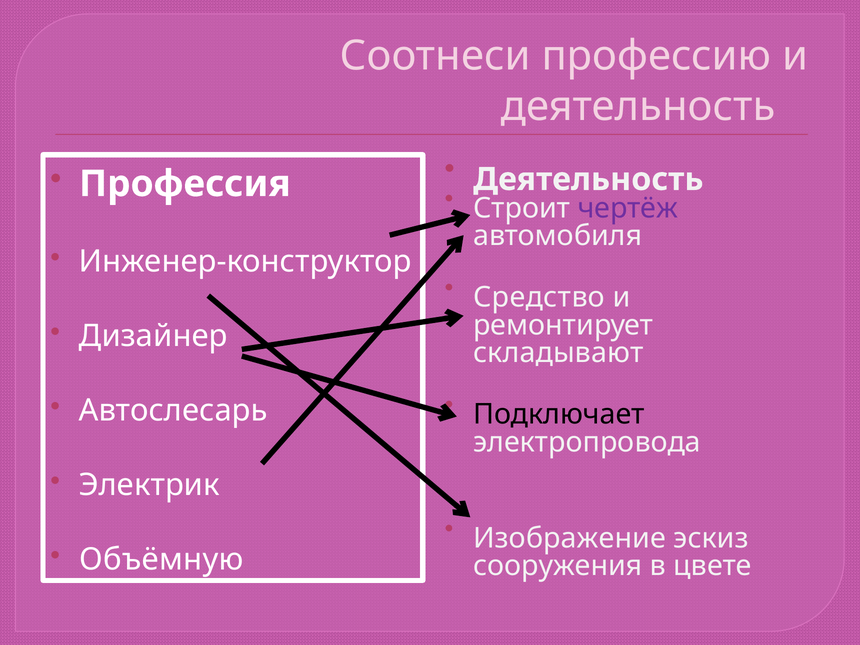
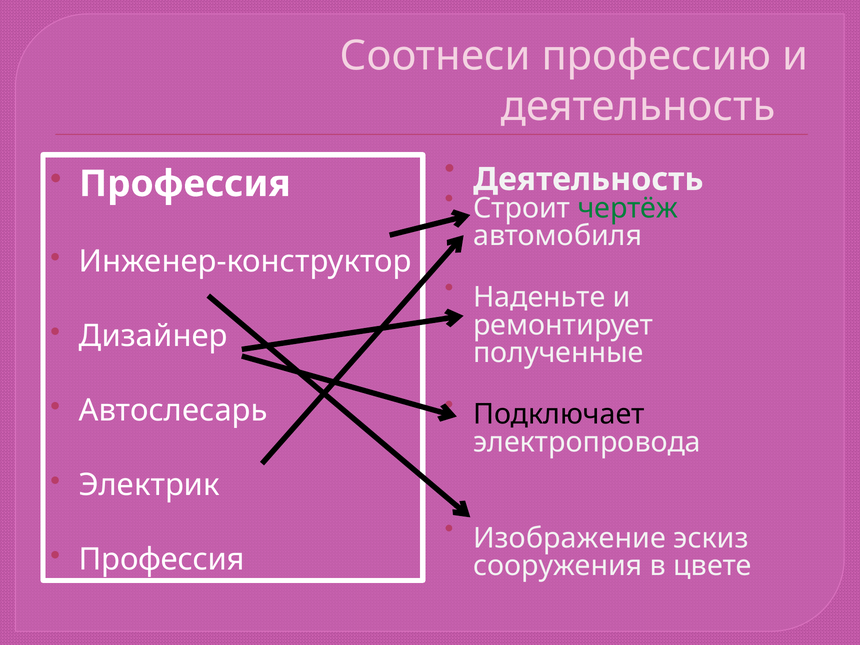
чертёж colour: purple -> green
Средство: Средство -> Наденьте
складывают: складывают -> полученные
Объёмную at (162, 559): Объёмную -> Профессия
